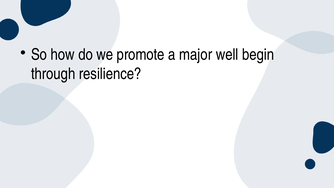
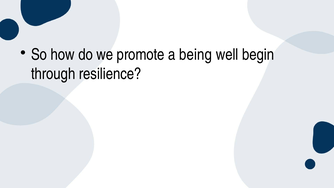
major: major -> being
